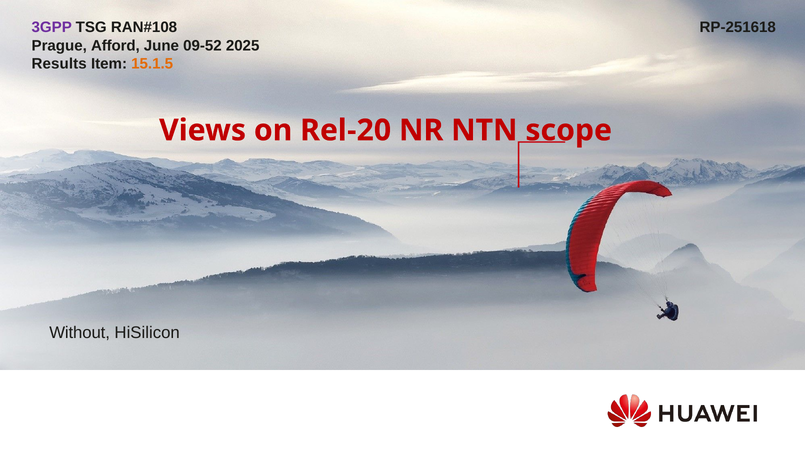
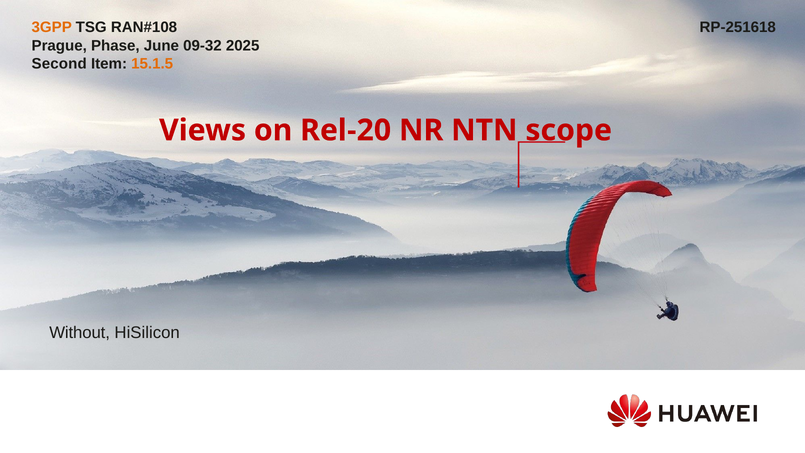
3GPP colour: purple -> orange
Afford: Afford -> Phase
09-52: 09-52 -> 09-32
Results: Results -> Second
